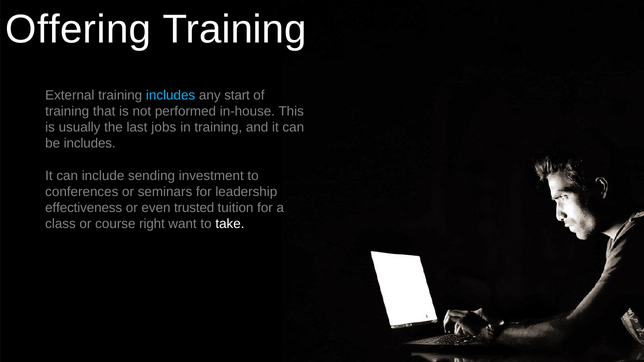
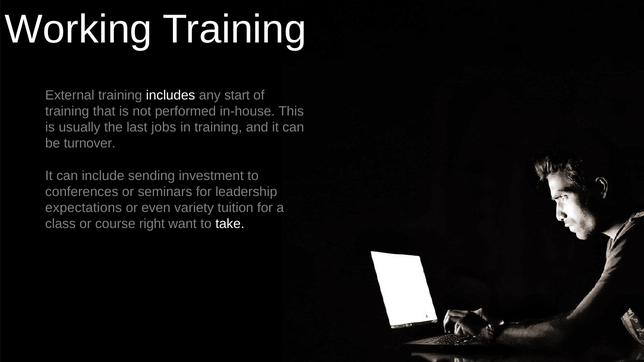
Offering: Offering -> Working
includes at (171, 95) colour: light blue -> white
be includes: includes -> turnover
effectiveness: effectiveness -> expectations
trusted: trusted -> variety
